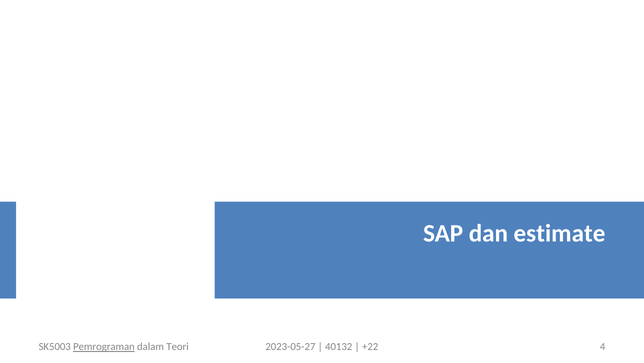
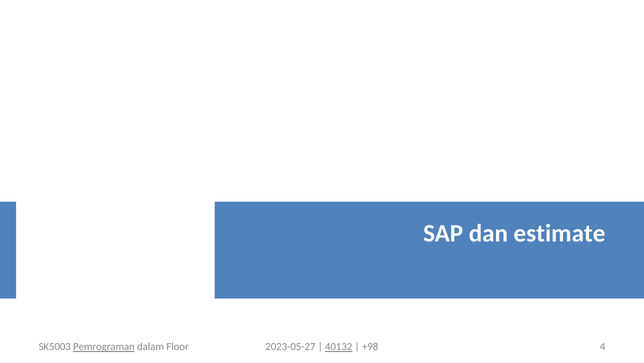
Teori: Teori -> Floor
40132 underline: none -> present
+22: +22 -> +98
